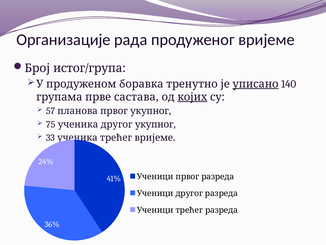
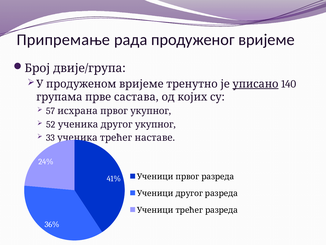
Организације: Организације -> Припремање
истог/група: истог/група -> двије/група
продуженом боравка: боравка -> вријеме
којих underline: present -> none
планова: планова -> исхрана
75: 75 -> 52
вријеме at (155, 137): вријеме -> наставе
